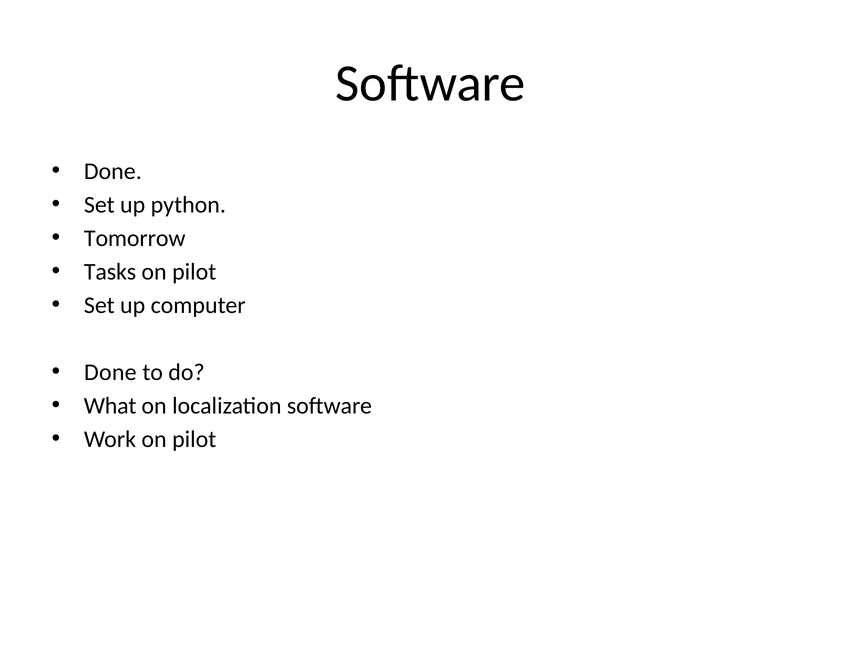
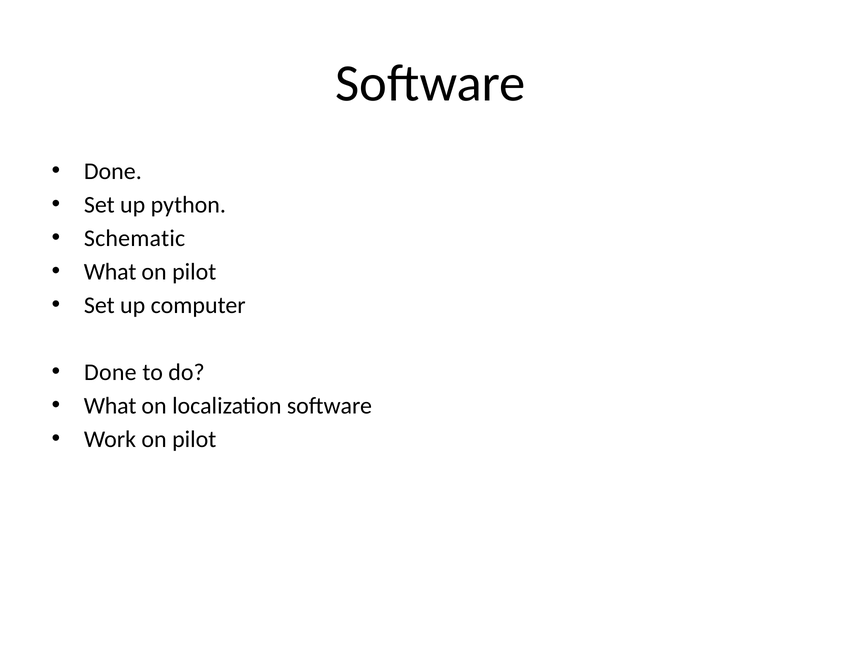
Tomorrow: Tomorrow -> Schematic
Tasks at (110, 272): Tasks -> What
